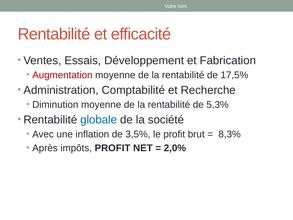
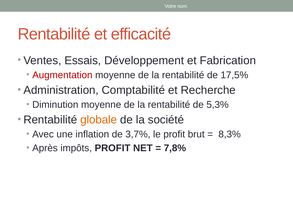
globale colour: blue -> orange
3,5%: 3,5% -> 3,7%
2,0%: 2,0% -> 7,8%
